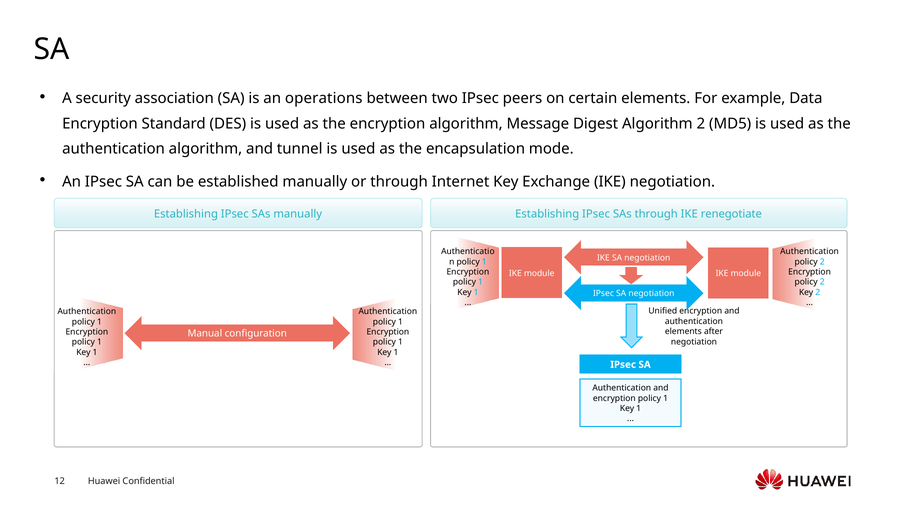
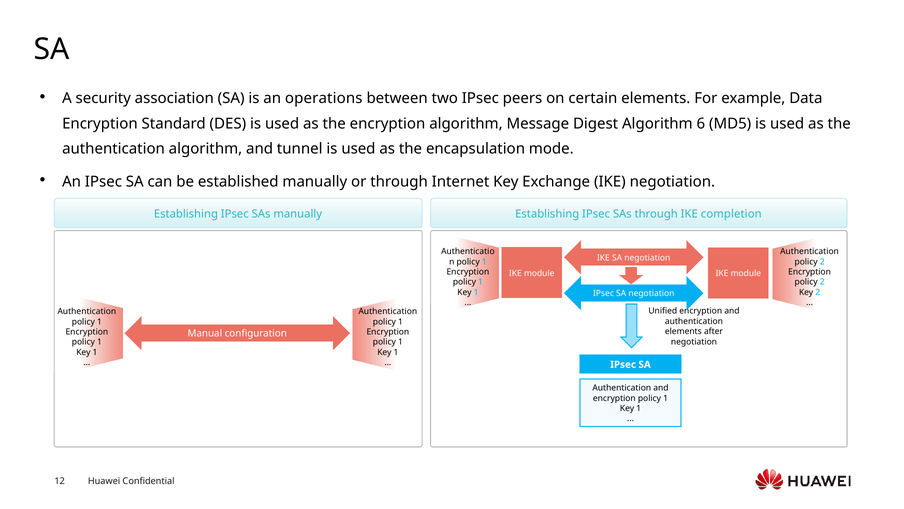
Algorithm 2: 2 -> 6
renegotiate: renegotiate -> completion
